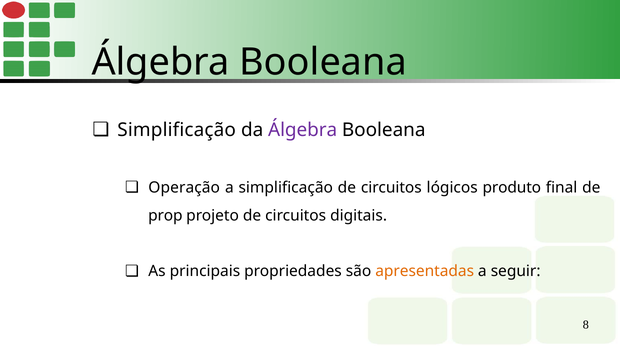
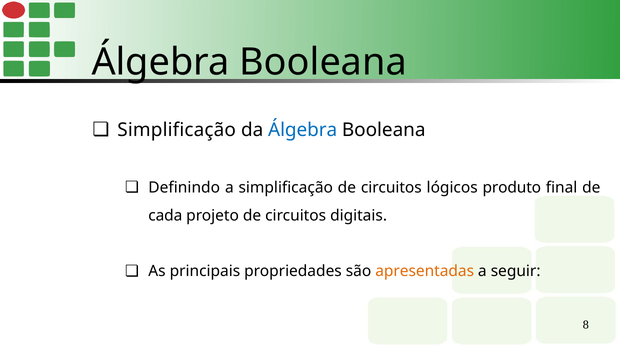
Álgebra at (303, 130) colour: purple -> blue
Operação: Operação -> Definindo
prop: prop -> cada
